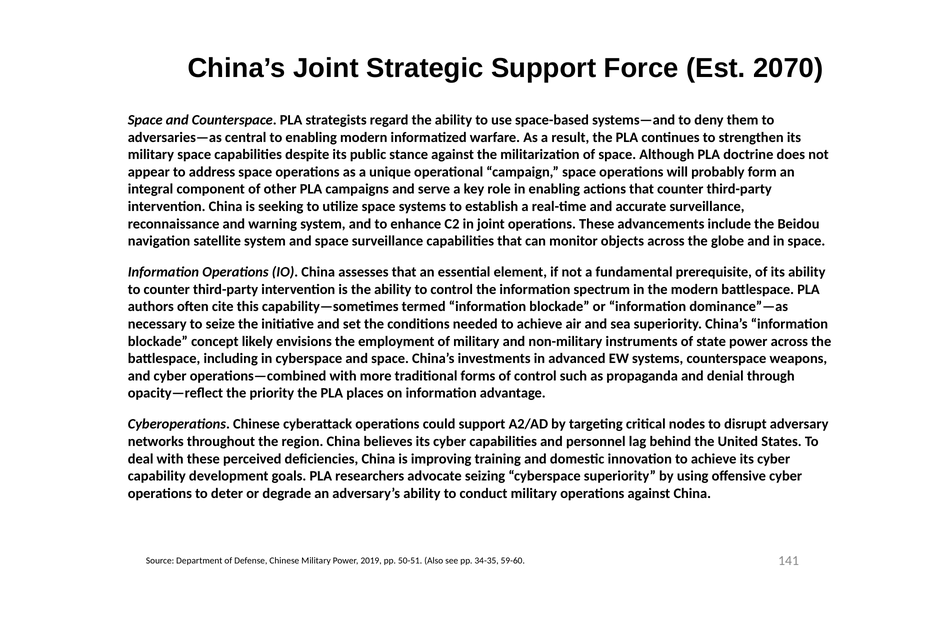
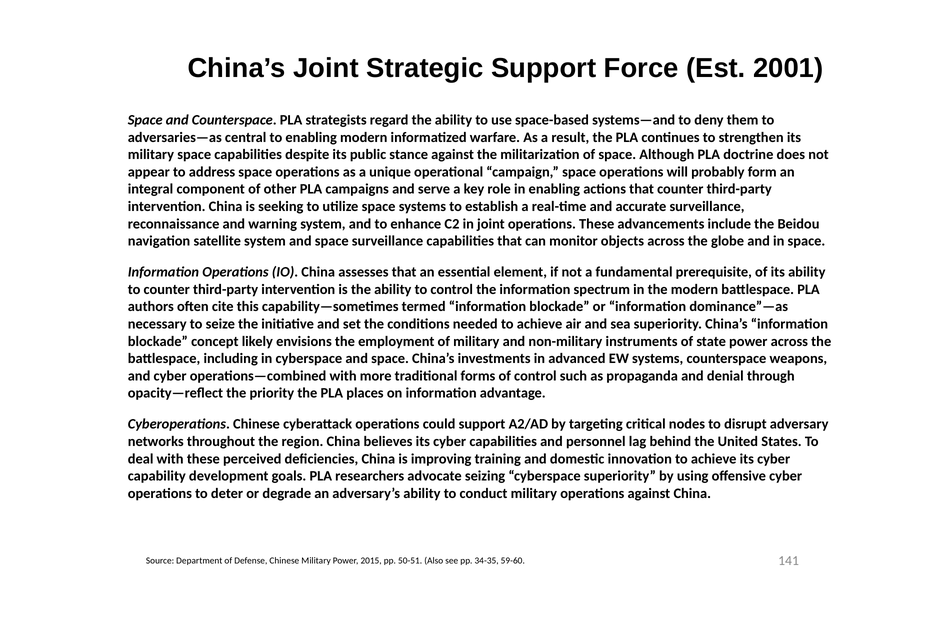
2070: 2070 -> 2001
2019: 2019 -> 2015
